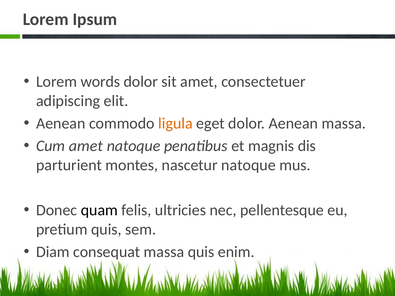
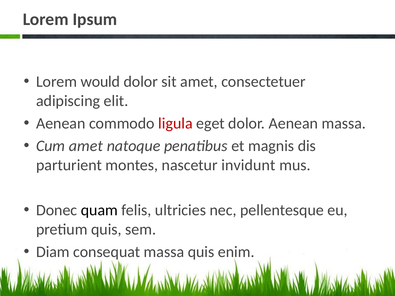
words: words -> would
ligula colour: orange -> red
nascetur natoque: natoque -> invidunt
